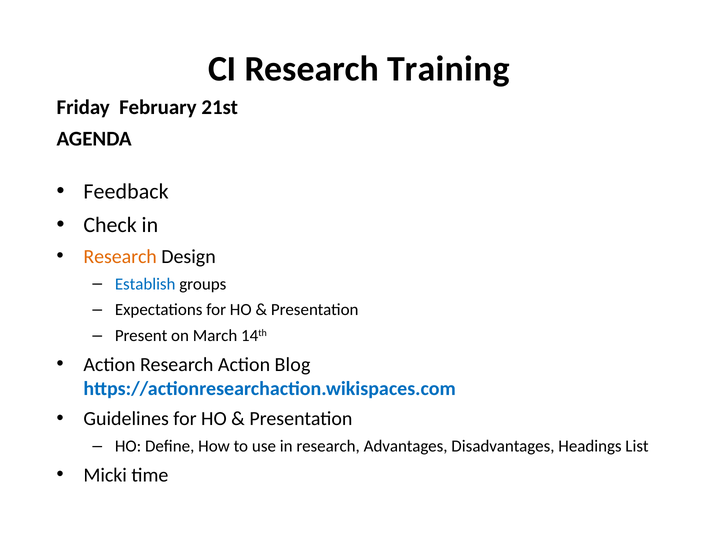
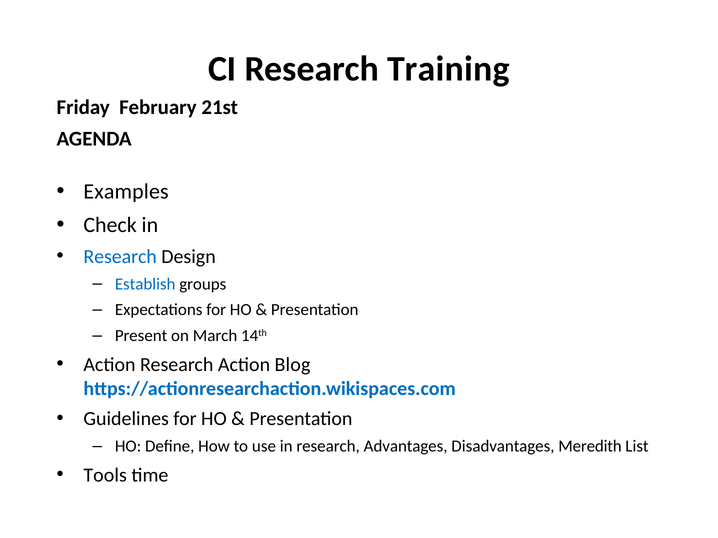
Feedback: Feedback -> Examples
Research at (120, 257) colour: orange -> blue
Headings: Headings -> Meredith
Micki: Micki -> Tools
